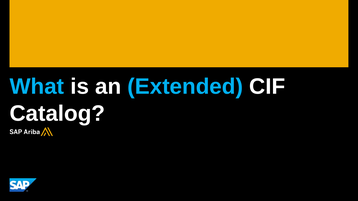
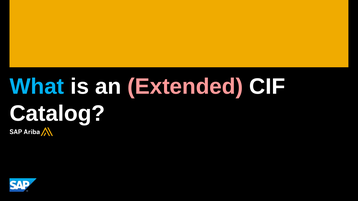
Extended colour: light blue -> pink
